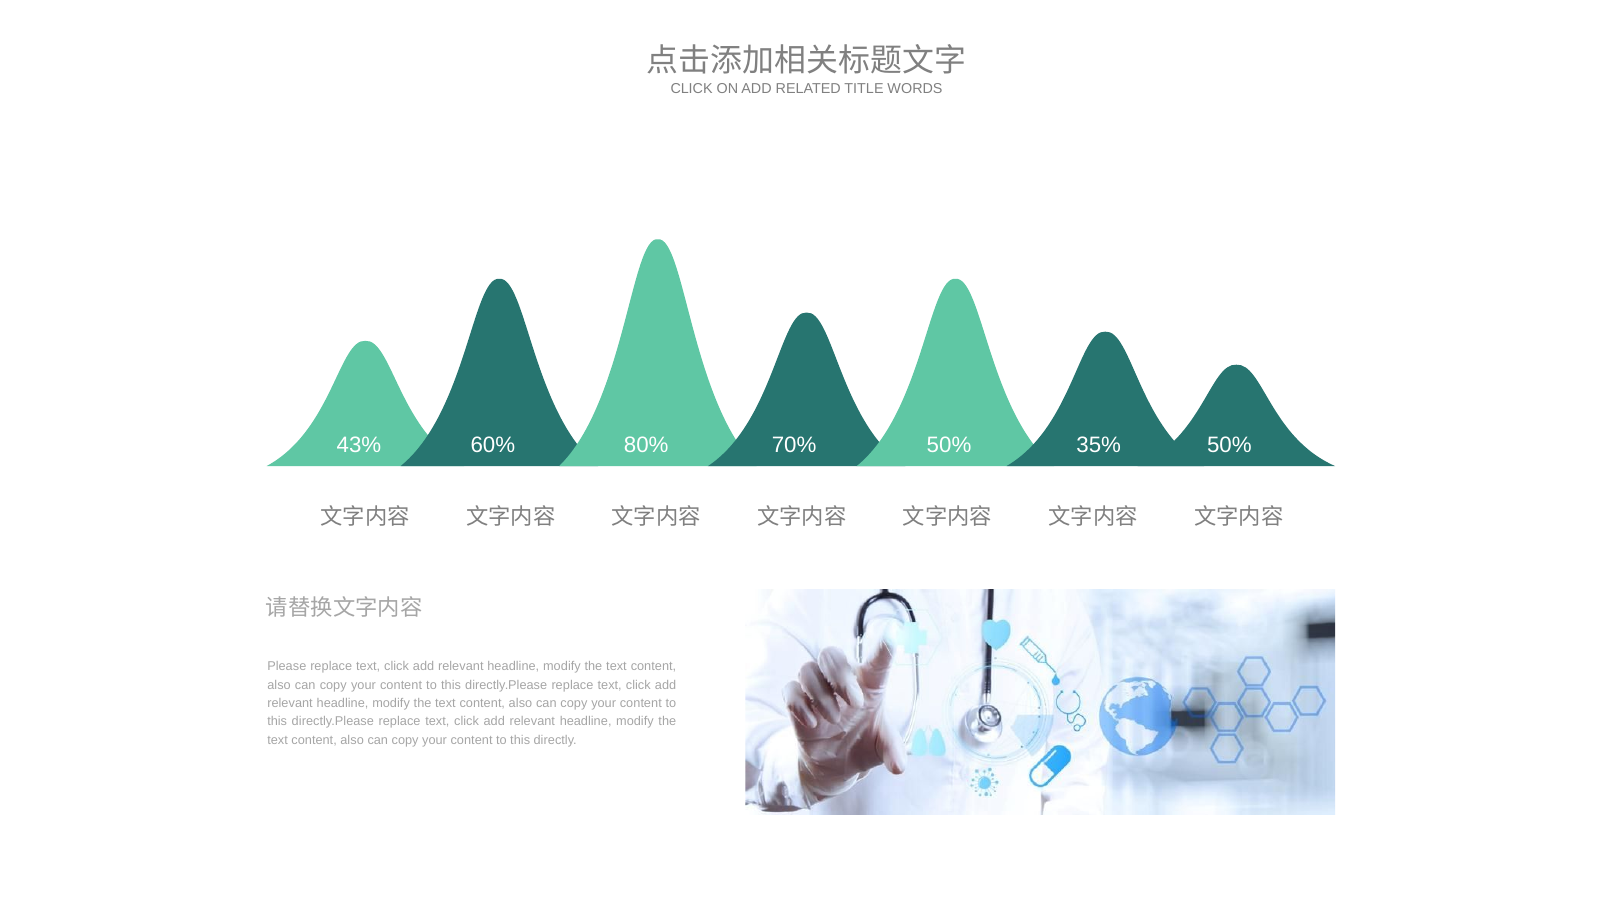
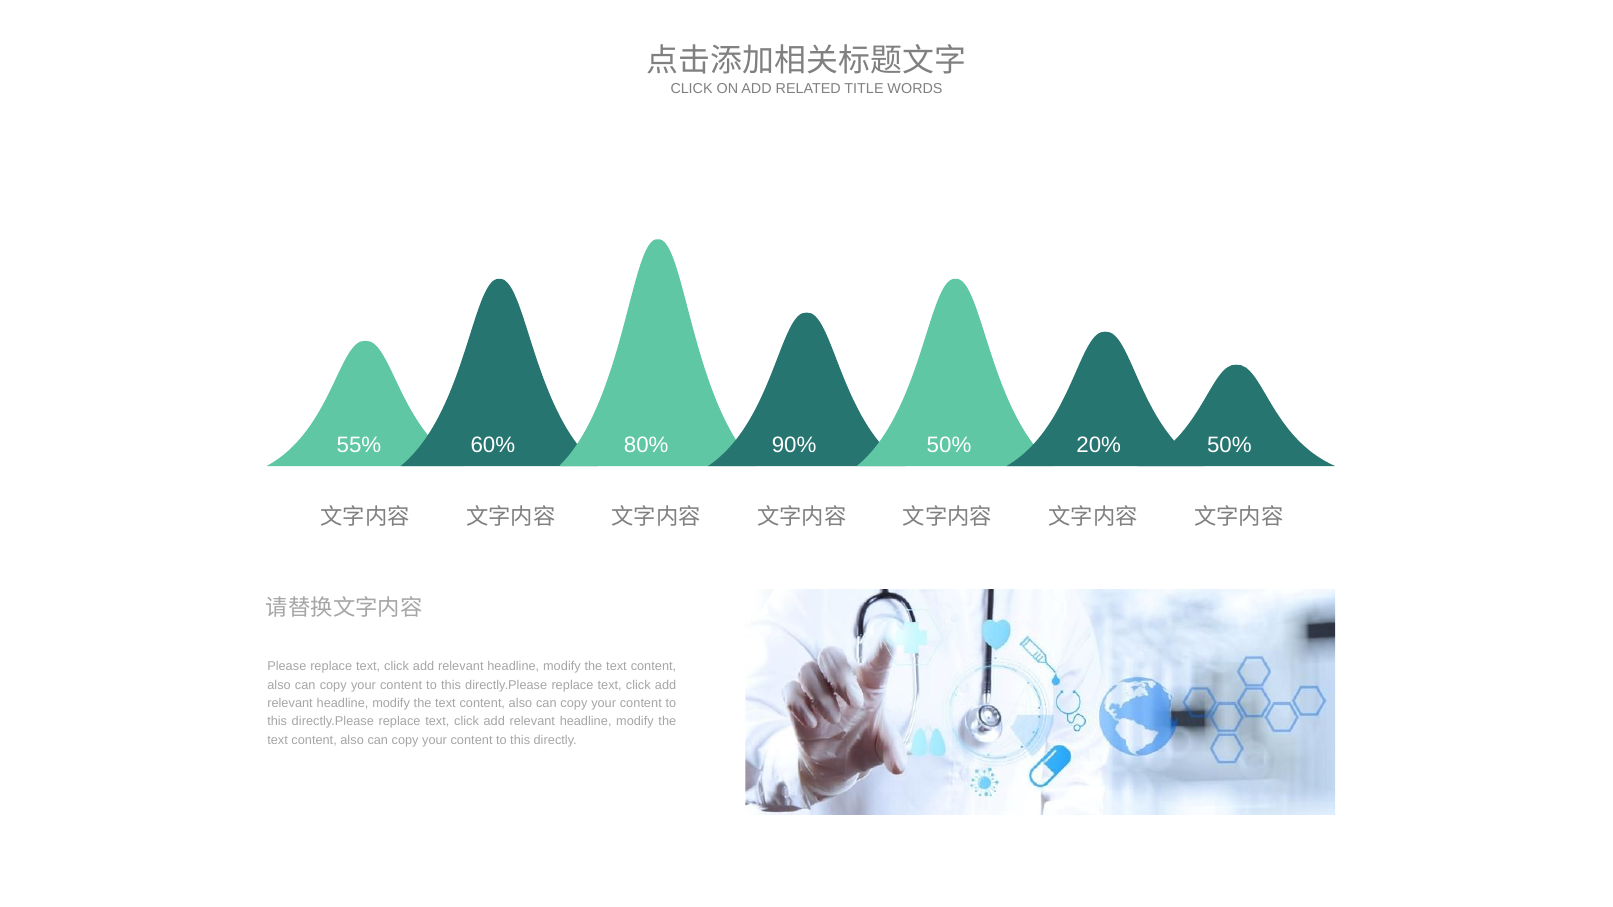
43%: 43% -> 55%
70%: 70% -> 90%
35%: 35% -> 20%
